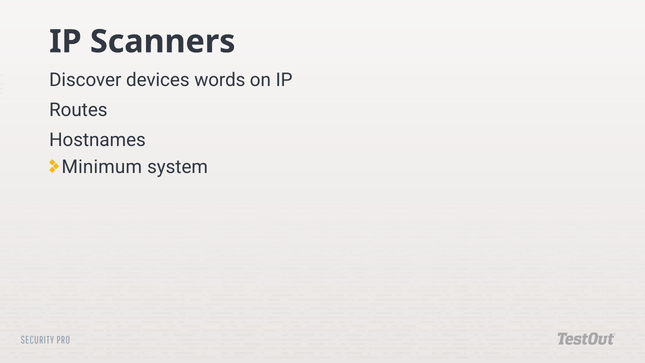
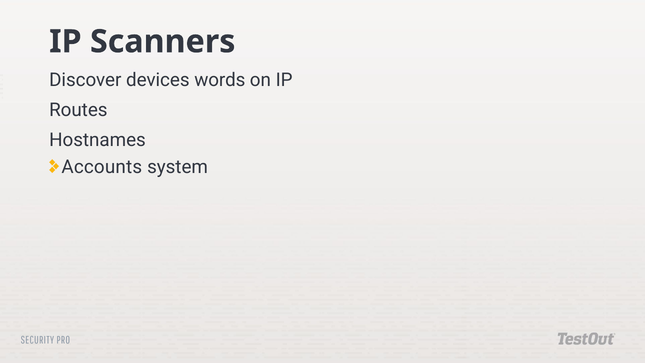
Minimum: Minimum -> Accounts
